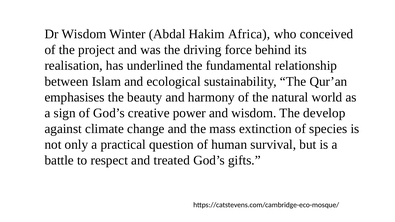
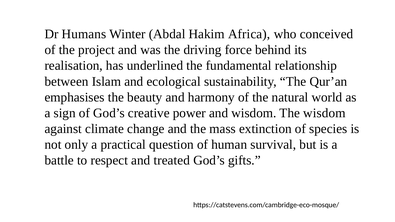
Dr Wisdom: Wisdom -> Humans
The develop: develop -> wisdom
